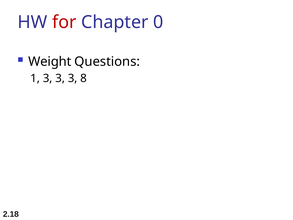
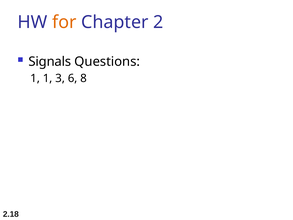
for colour: red -> orange
0: 0 -> 2
Weight: Weight -> Signals
1 3: 3 -> 1
3 at (73, 78): 3 -> 6
